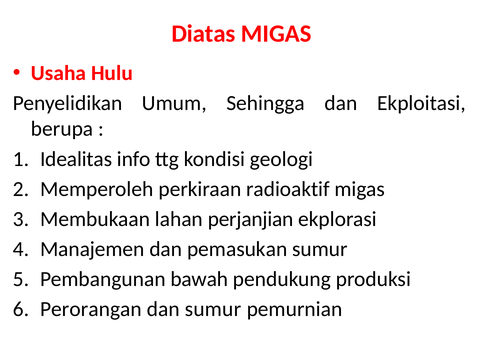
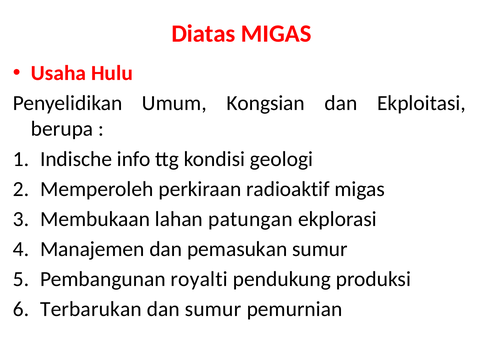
Sehingga: Sehingga -> Kongsian
Idealitas: Idealitas -> Indische
perjanjian: perjanjian -> patungan
bawah: bawah -> royalti
Perorangan: Perorangan -> Terbarukan
